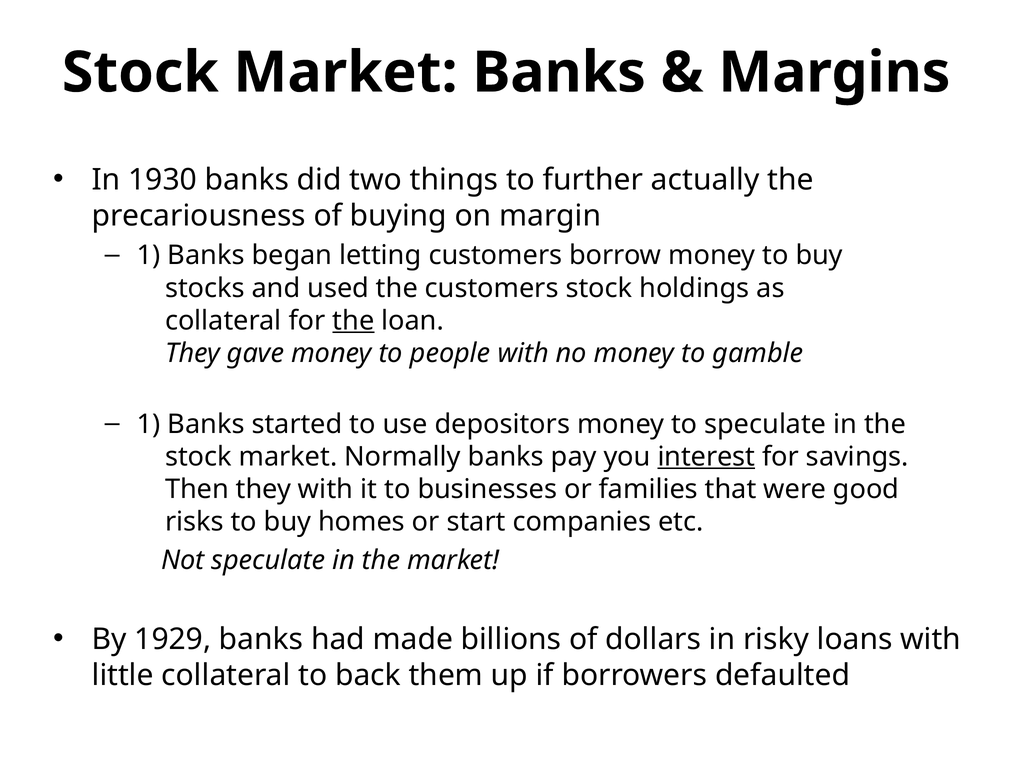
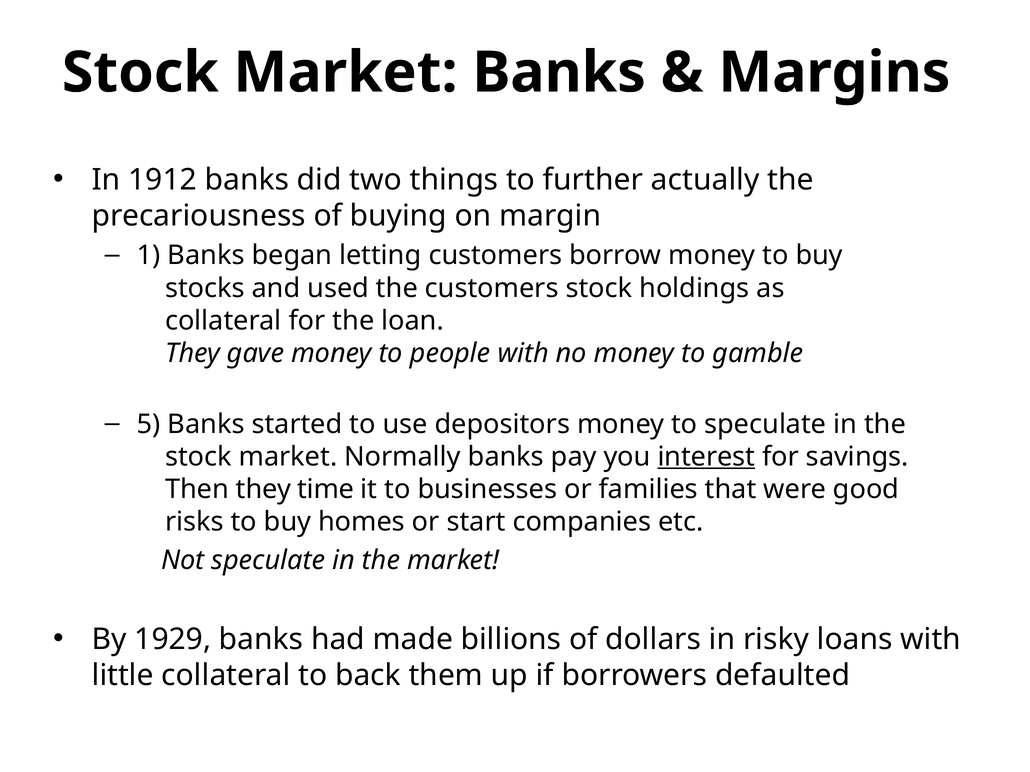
1930: 1930 -> 1912
the at (353, 321) underline: present -> none
1 at (149, 424): 1 -> 5
they with: with -> time
